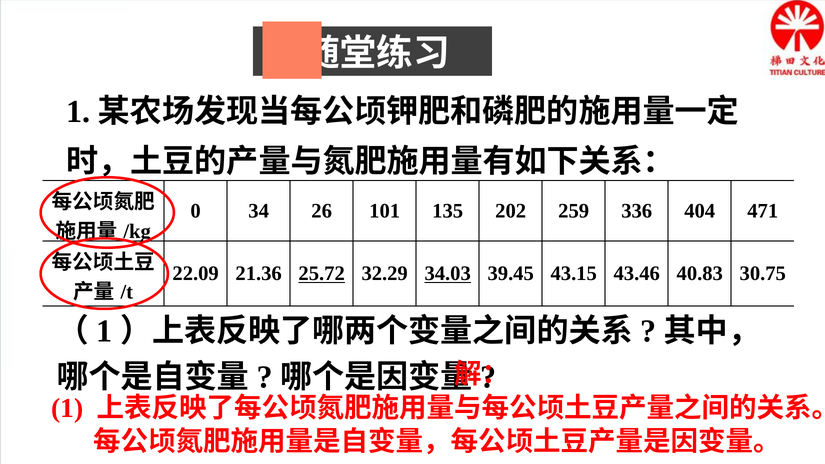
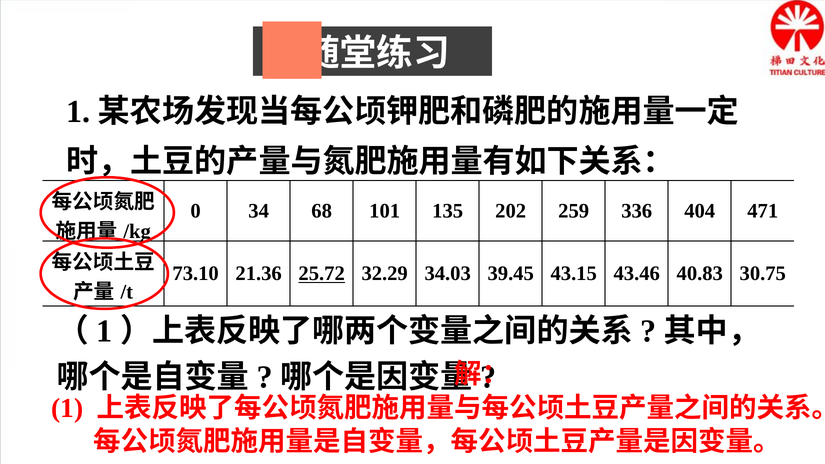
26: 26 -> 68
22.09: 22.09 -> 73.10
34.03 underline: present -> none
